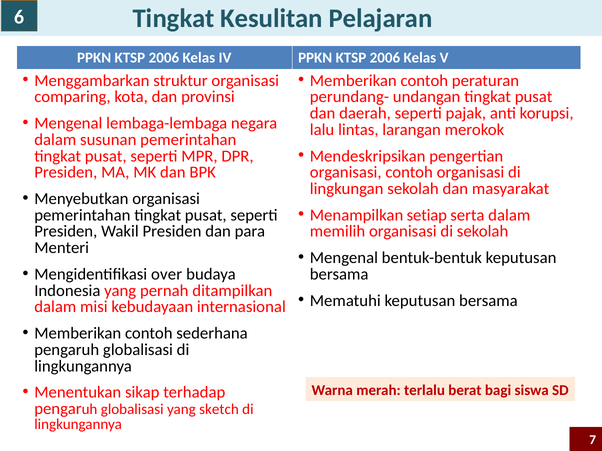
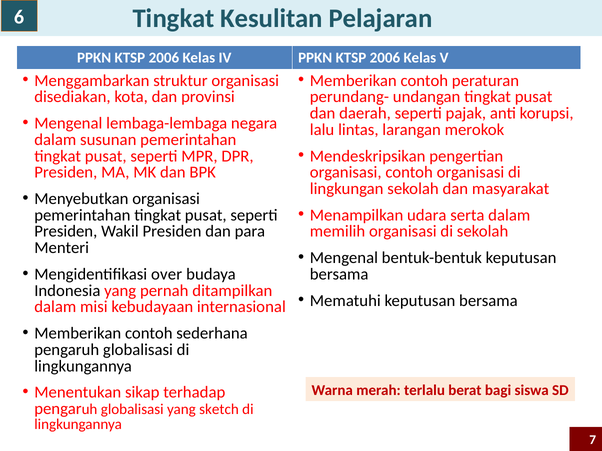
comparing: comparing -> disediakan
setiap: setiap -> udara
